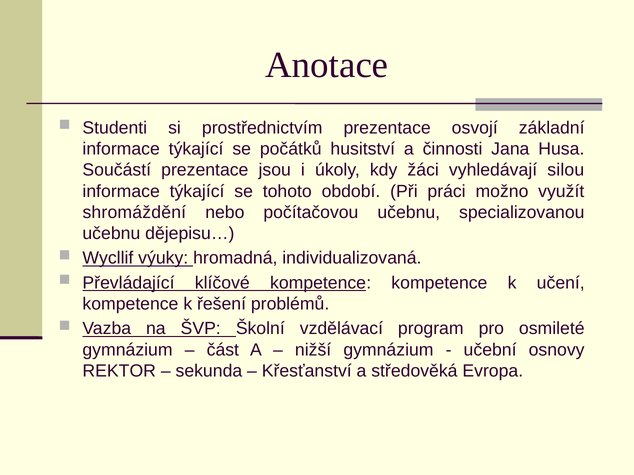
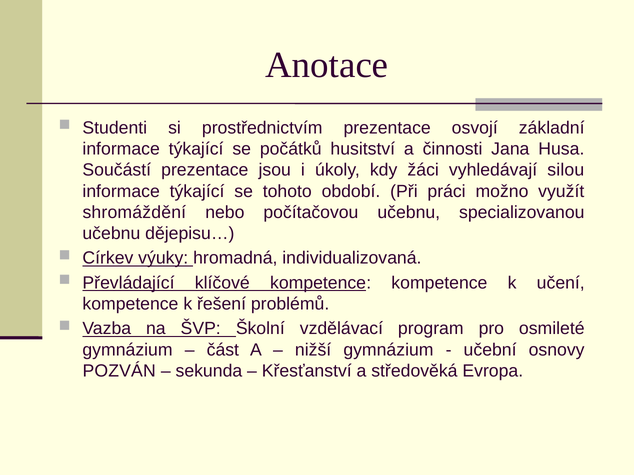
Wycllif: Wycllif -> Církev
REKTOR: REKTOR -> POZVÁN
